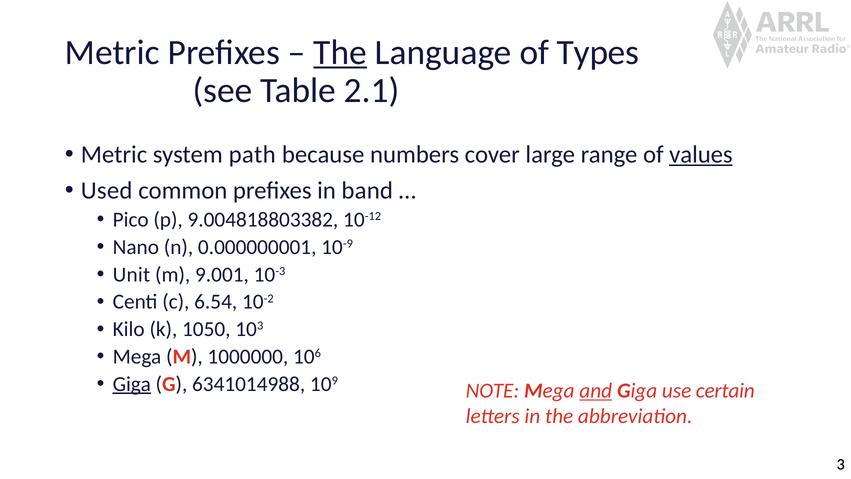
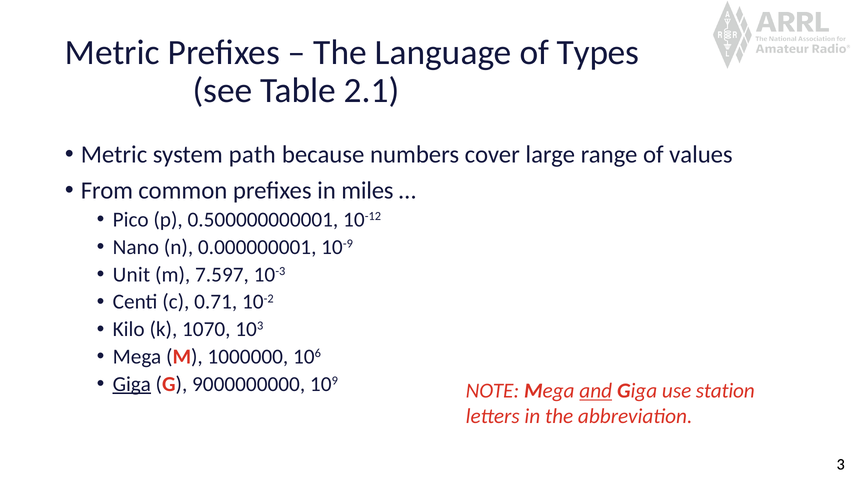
The at (340, 52) underline: present -> none
values underline: present -> none
Used: Used -> From
band: band -> miles
9.004818803382: 9.004818803382 -> 0.500000000001
9.001: 9.001 -> 7.597
6.54: 6.54 -> 0.71
1050: 1050 -> 1070
6341014988: 6341014988 -> 9000000000
certain: certain -> station
